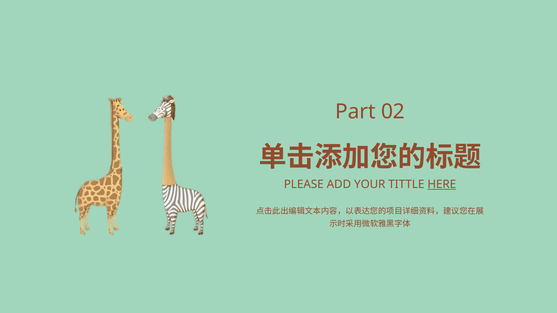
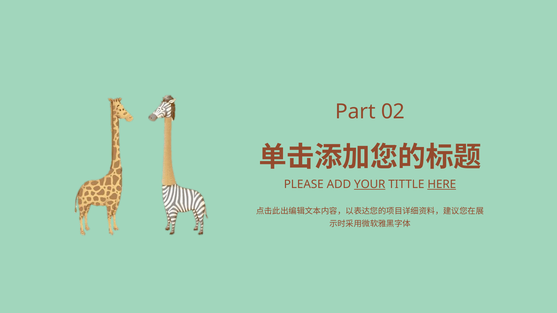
YOUR underline: none -> present
